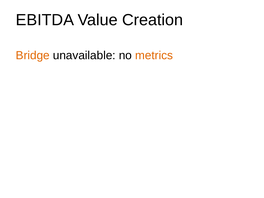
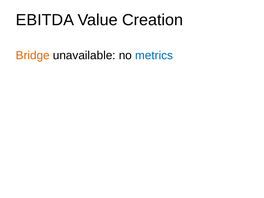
metrics colour: orange -> blue
